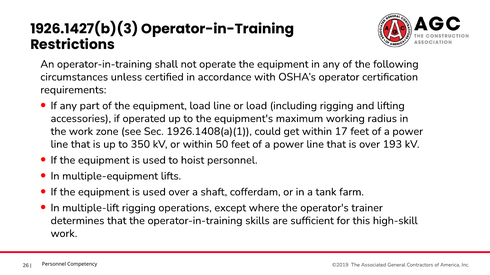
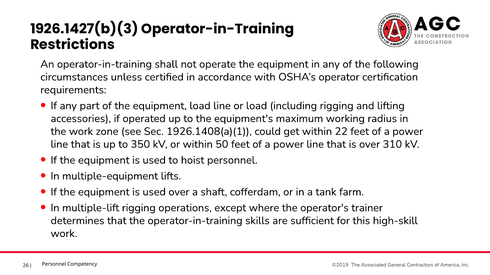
17: 17 -> 22
193: 193 -> 310
